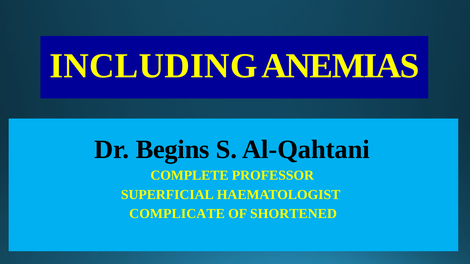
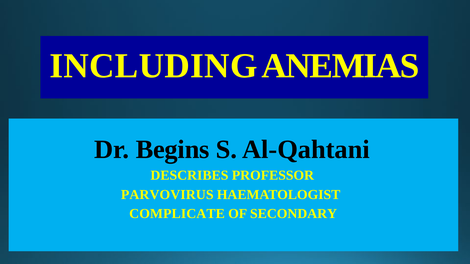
COMPLETE: COMPLETE -> DESCRIBES
SUPERFICIAL: SUPERFICIAL -> PARVOVIRUS
SHORTENED: SHORTENED -> SECONDARY
